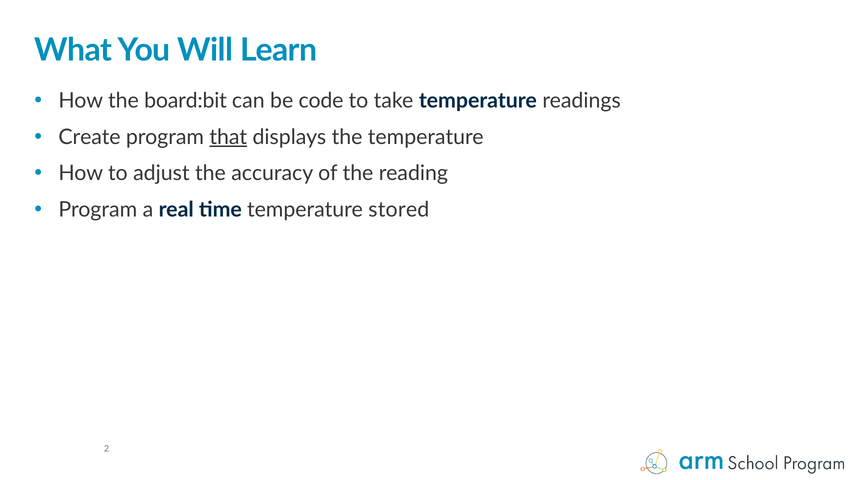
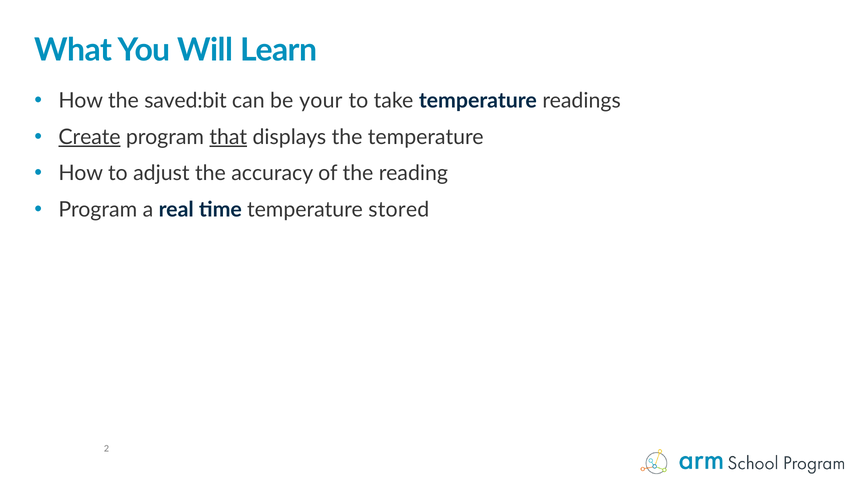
board:bit: board:bit -> saved:bit
code: code -> your
Create underline: none -> present
